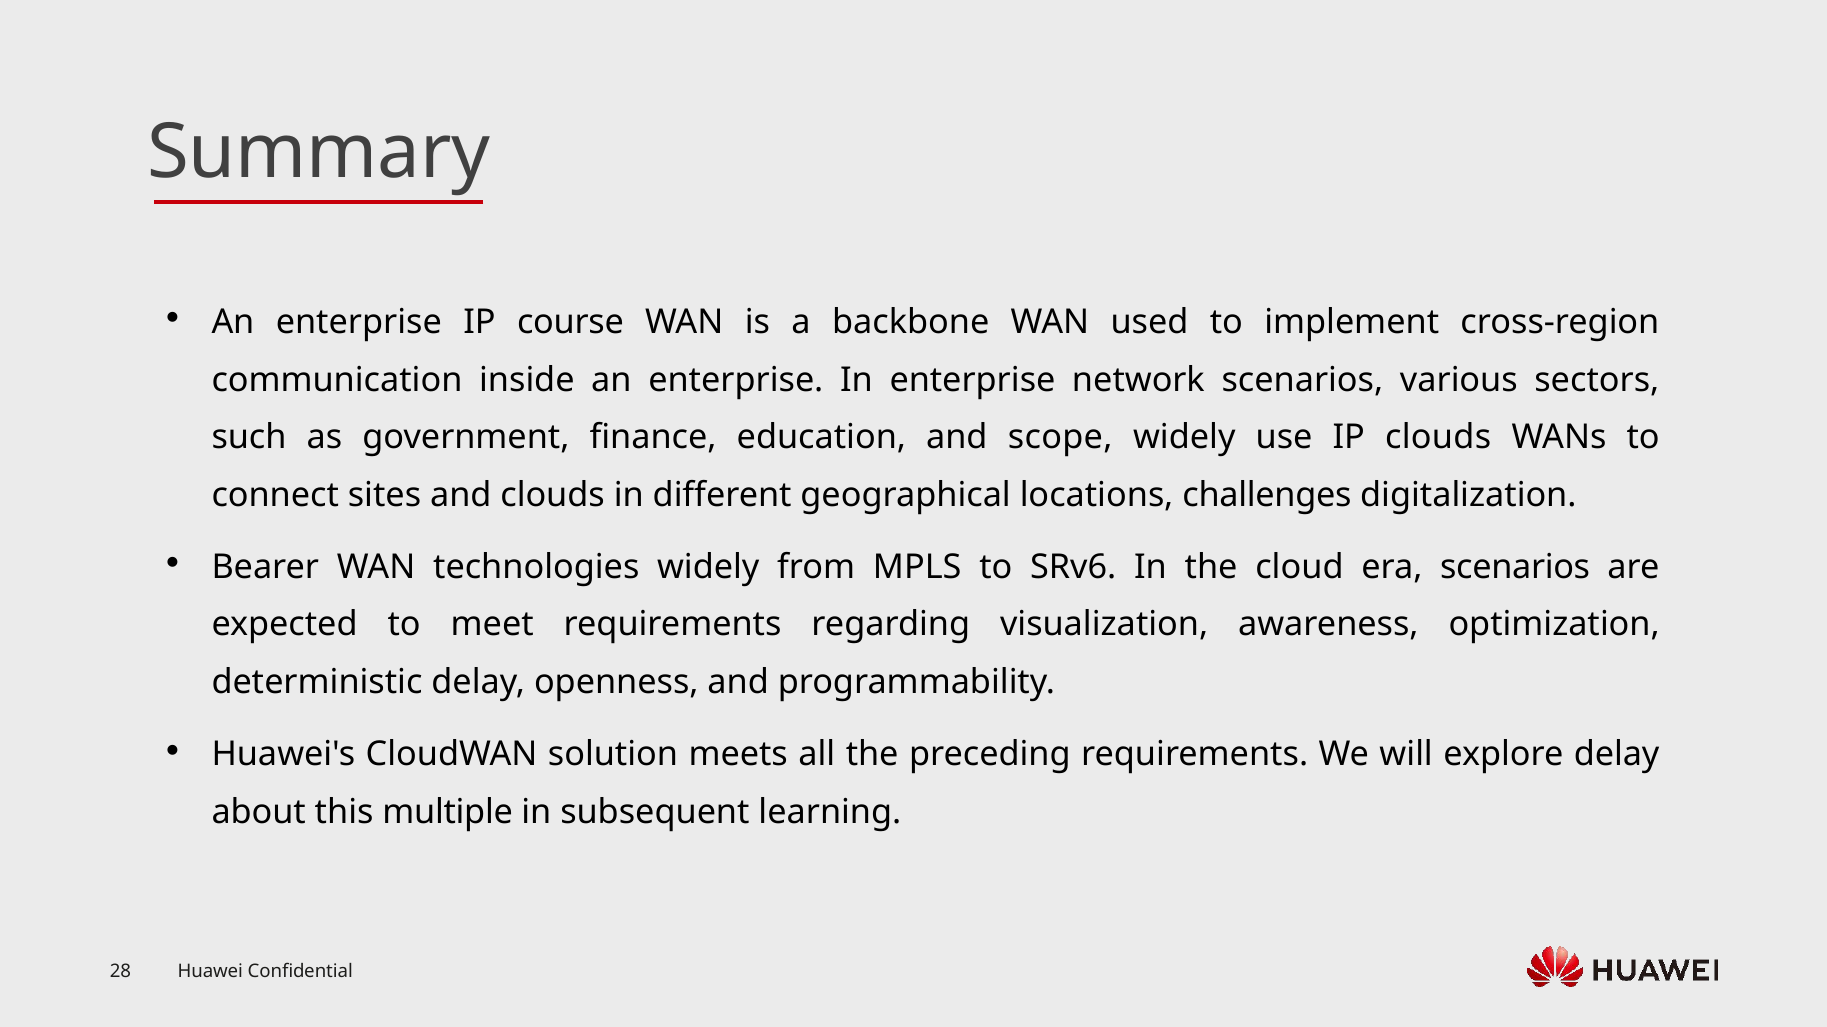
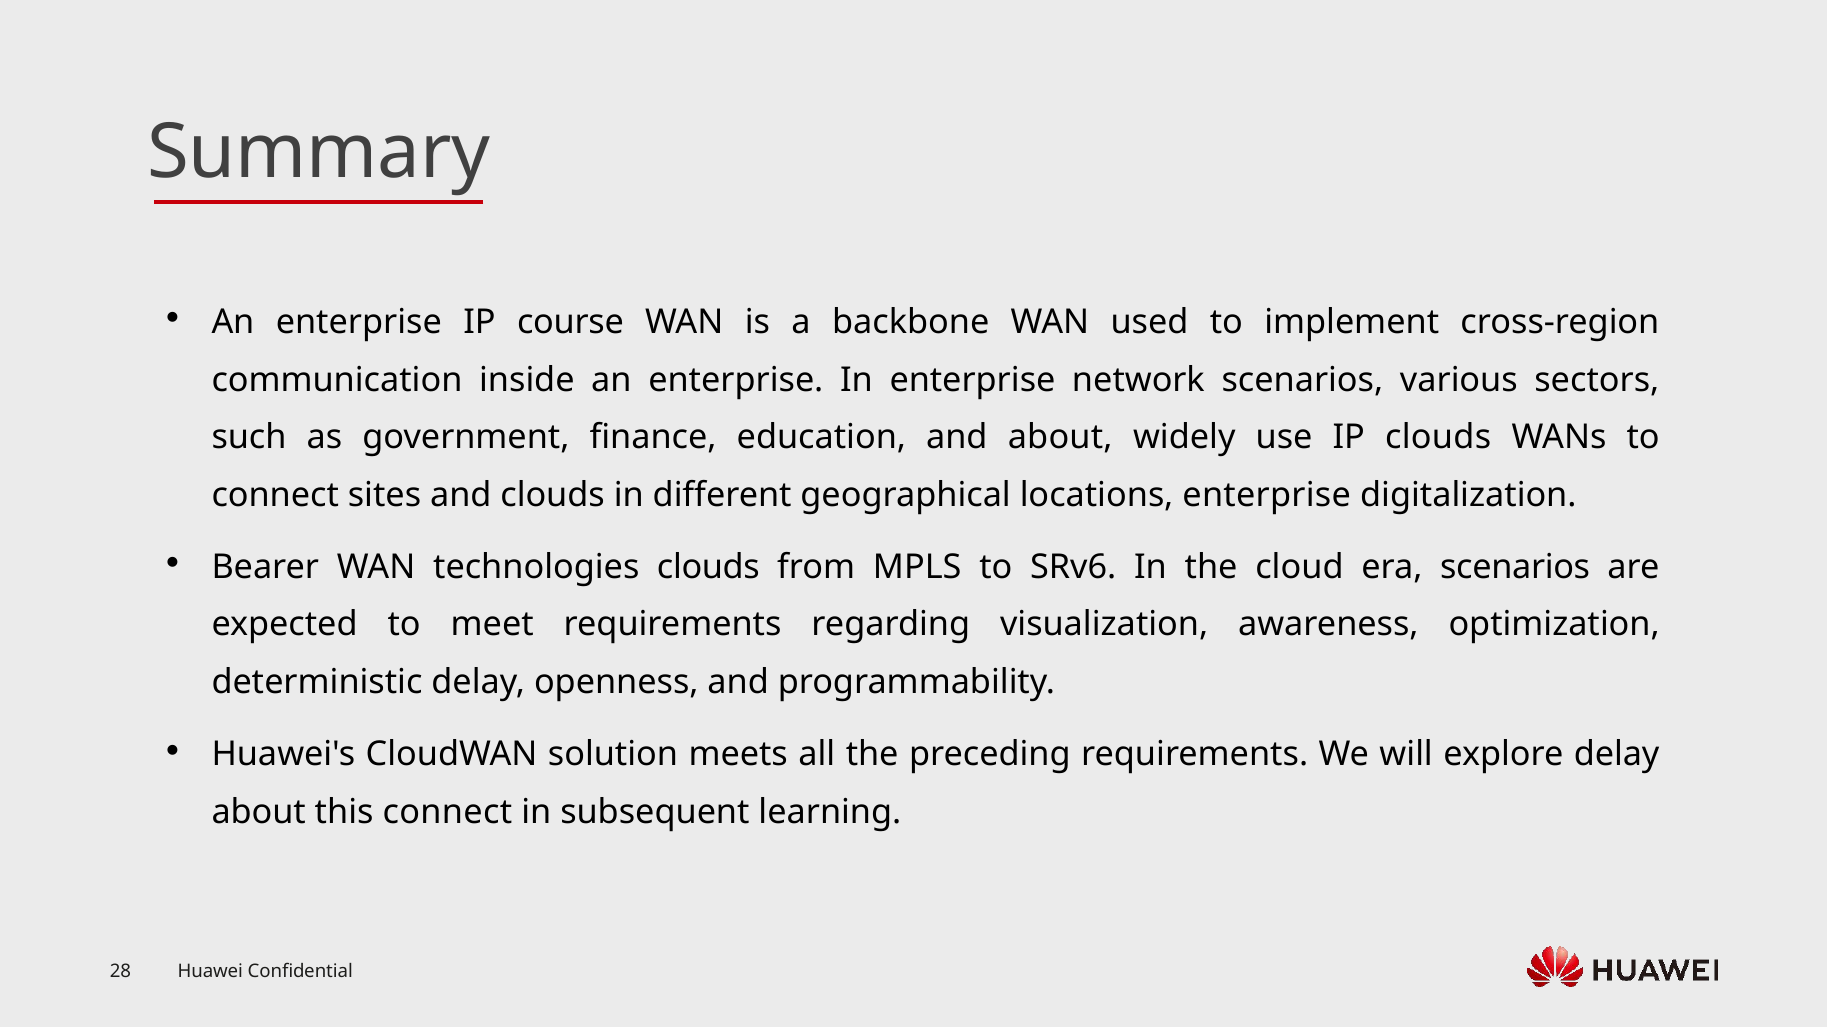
and scope: scope -> about
locations challenges: challenges -> enterprise
technologies widely: widely -> clouds
this multiple: multiple -> connect
